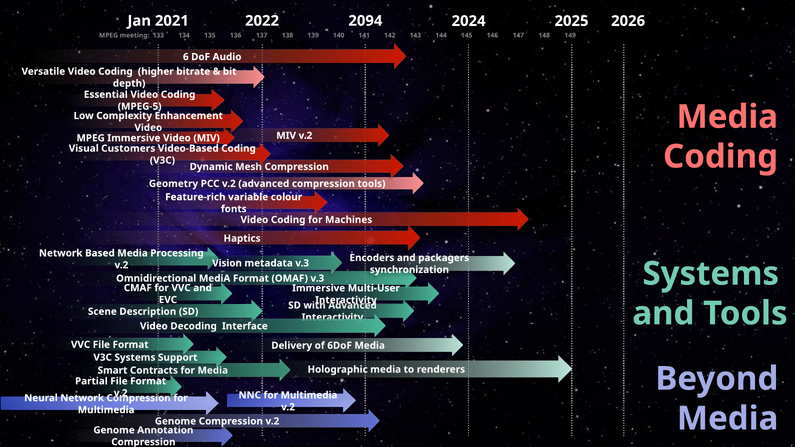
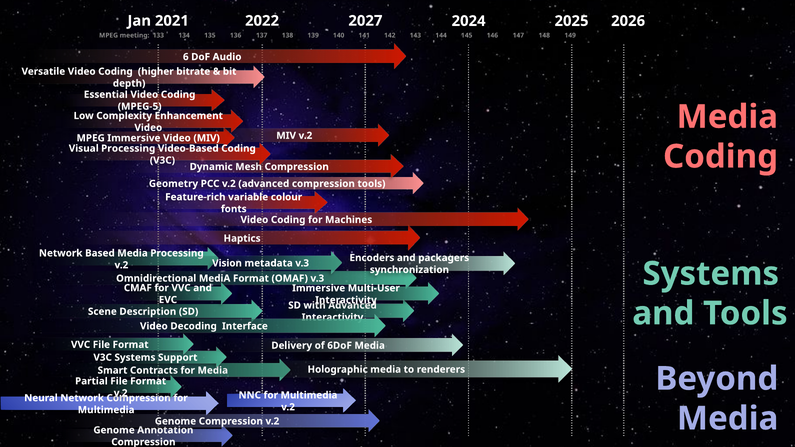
2094: 2094 -> 2027
Visual Customers: Customers -> Processing
